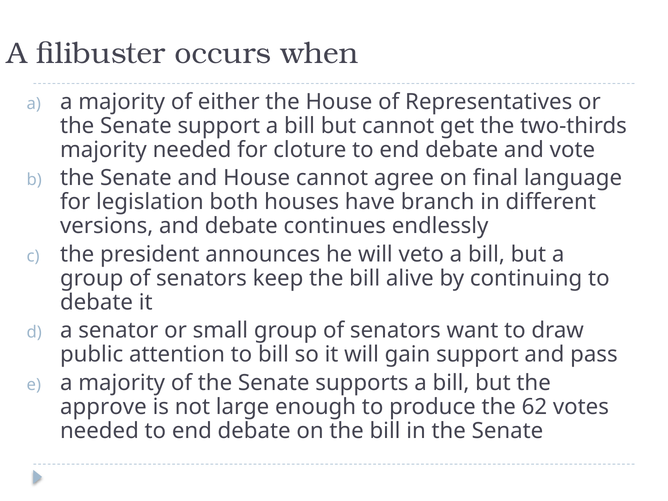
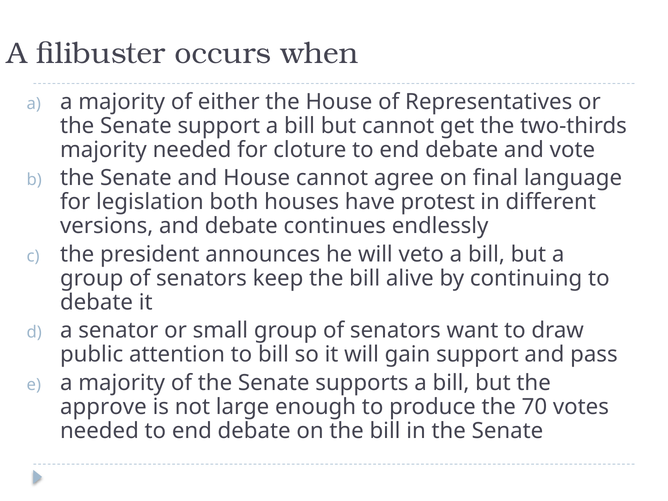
branch: branch -> protest
62: 62 -> 70
